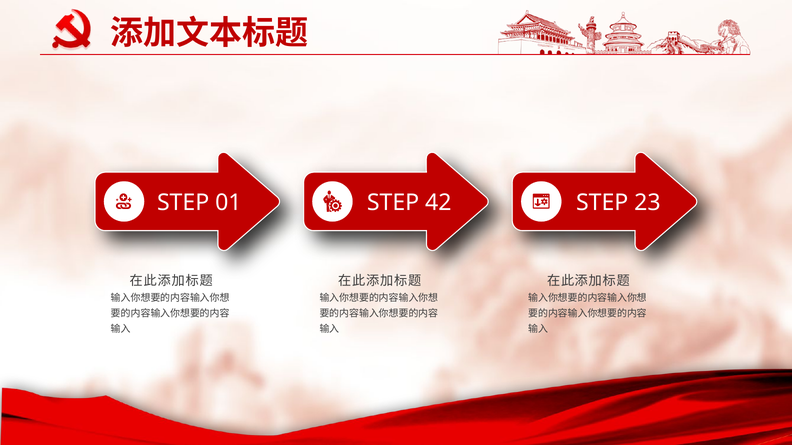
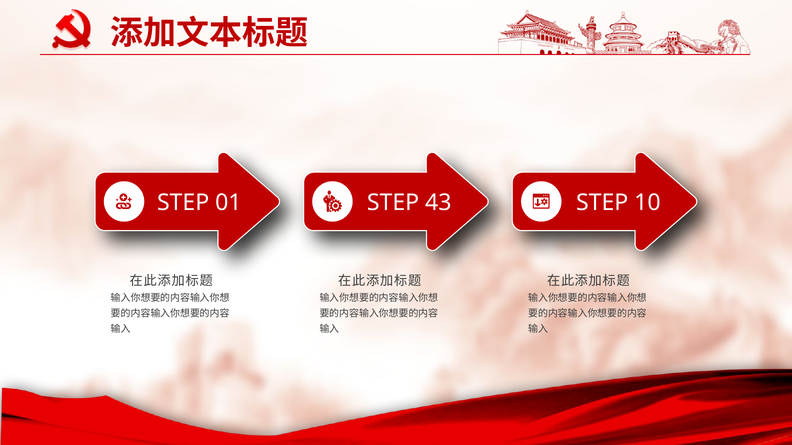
42: 42 -> 43
23: 23 -> 10
